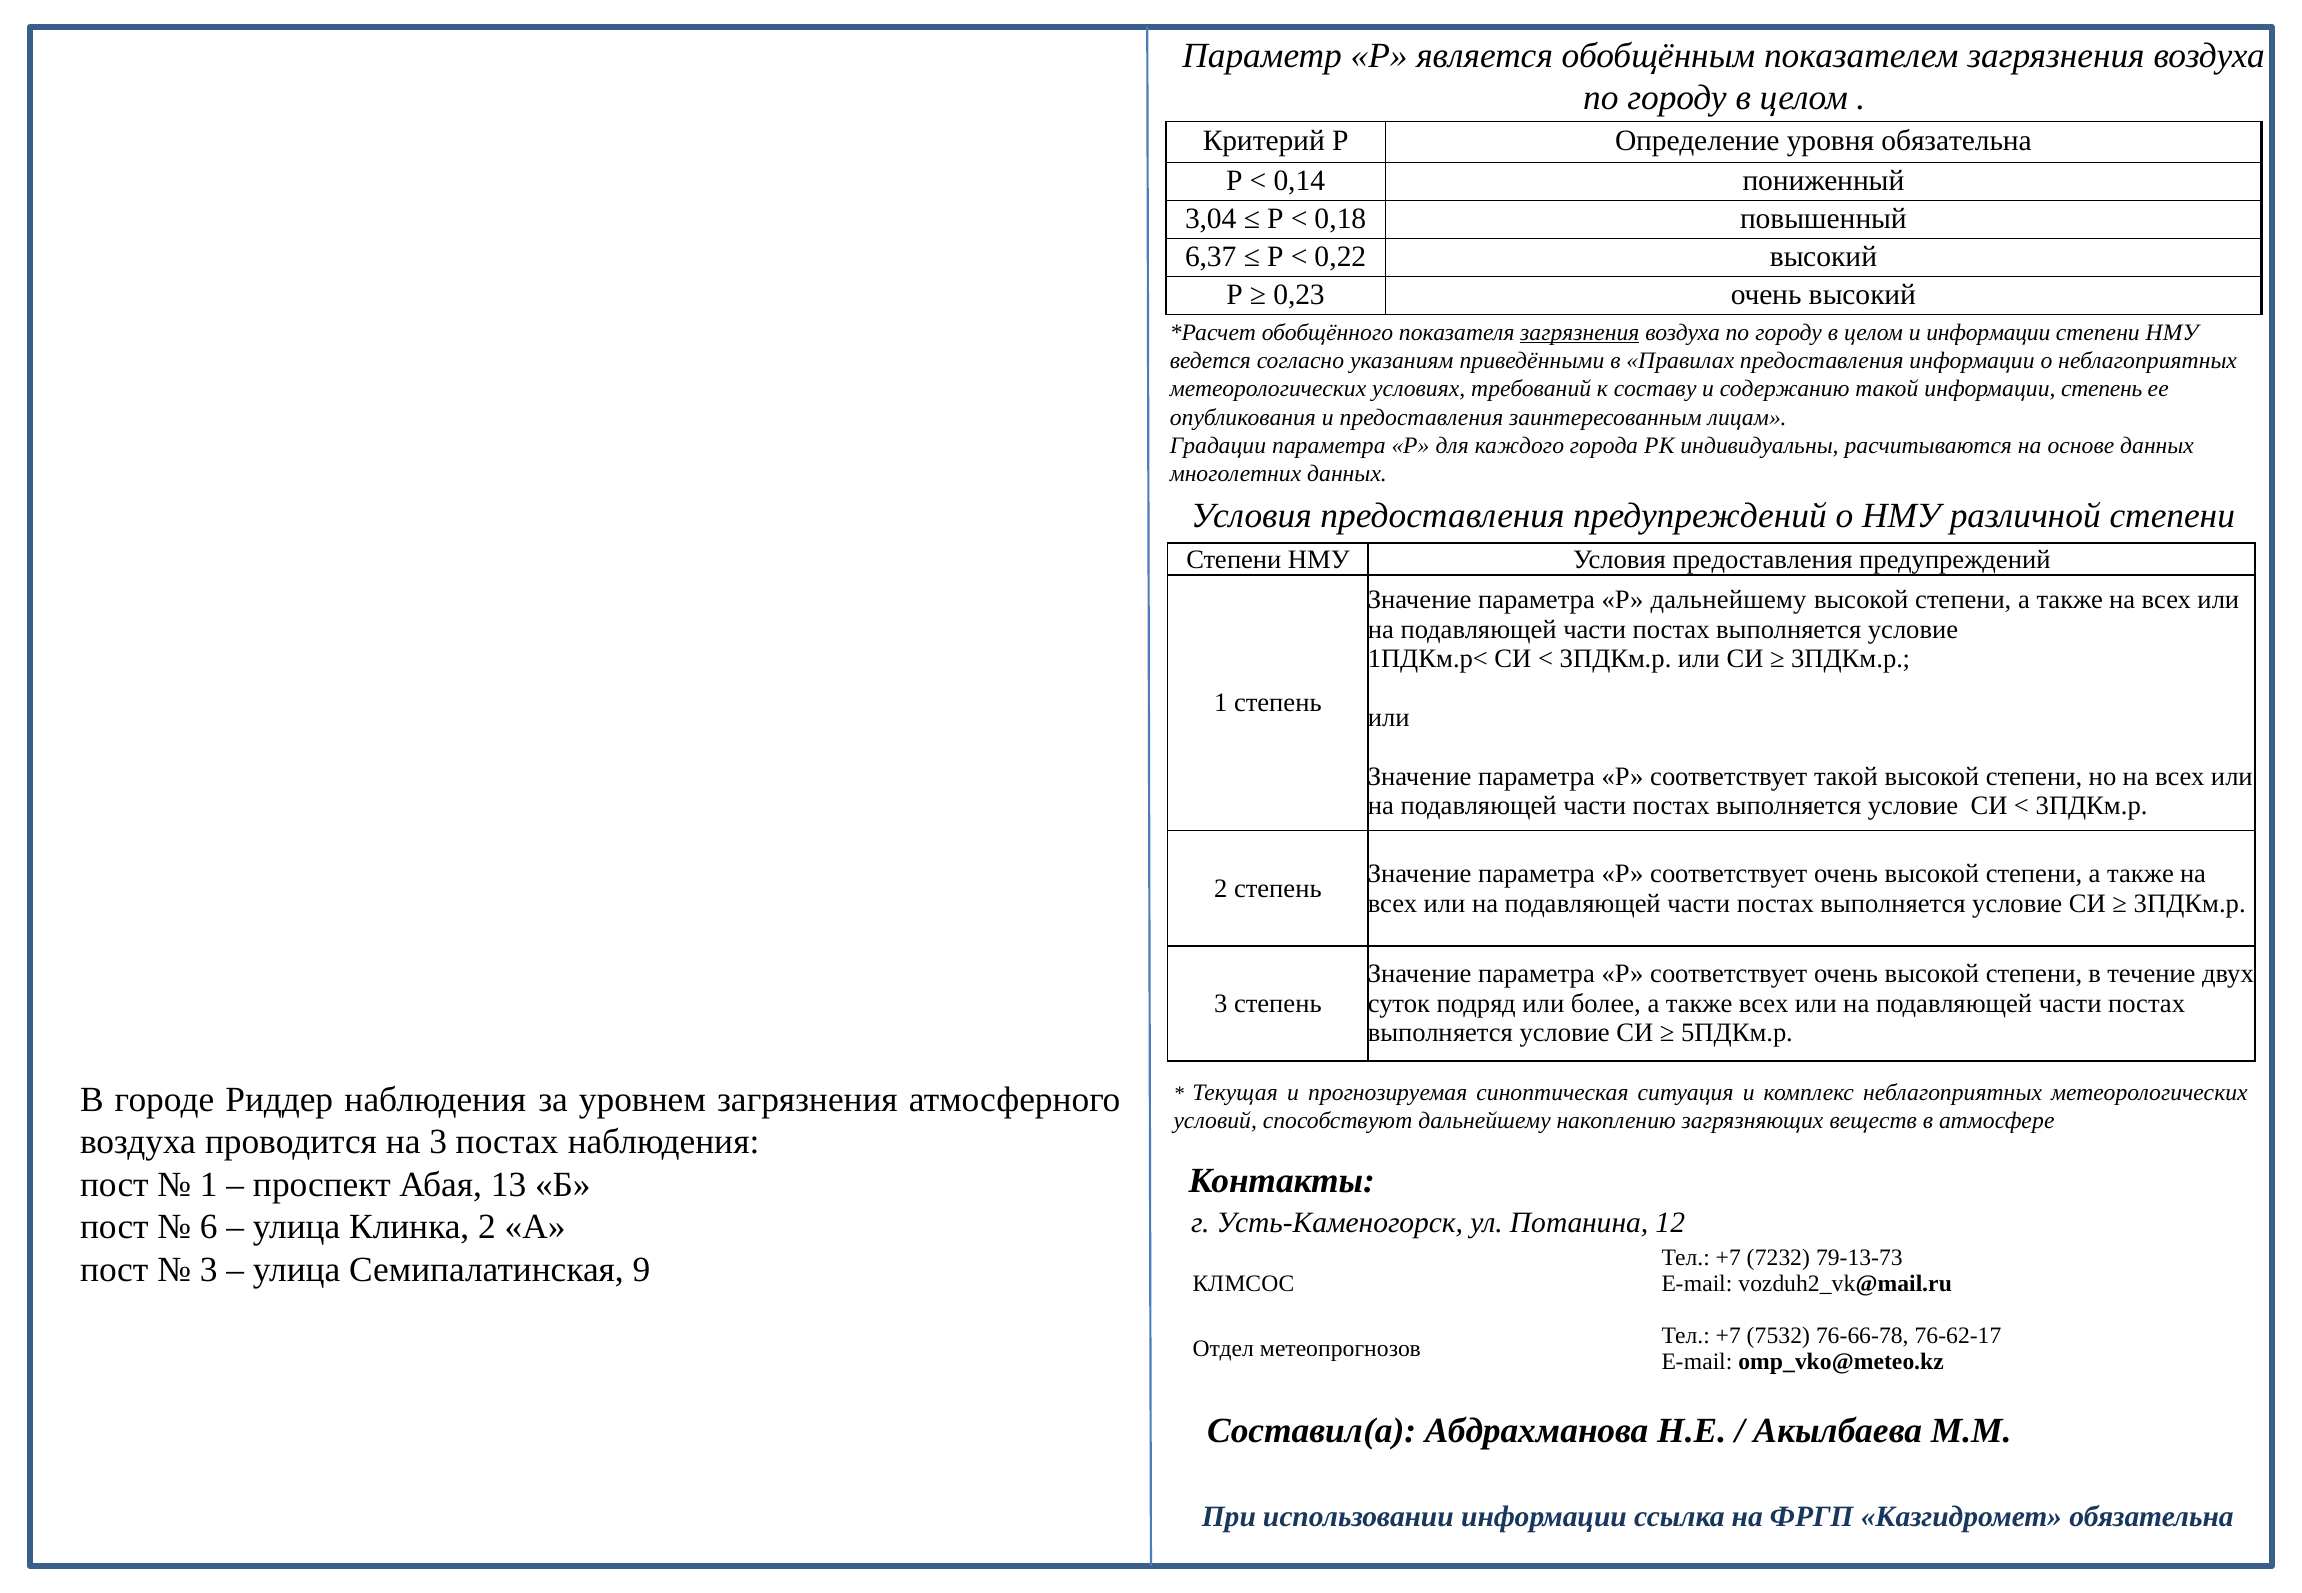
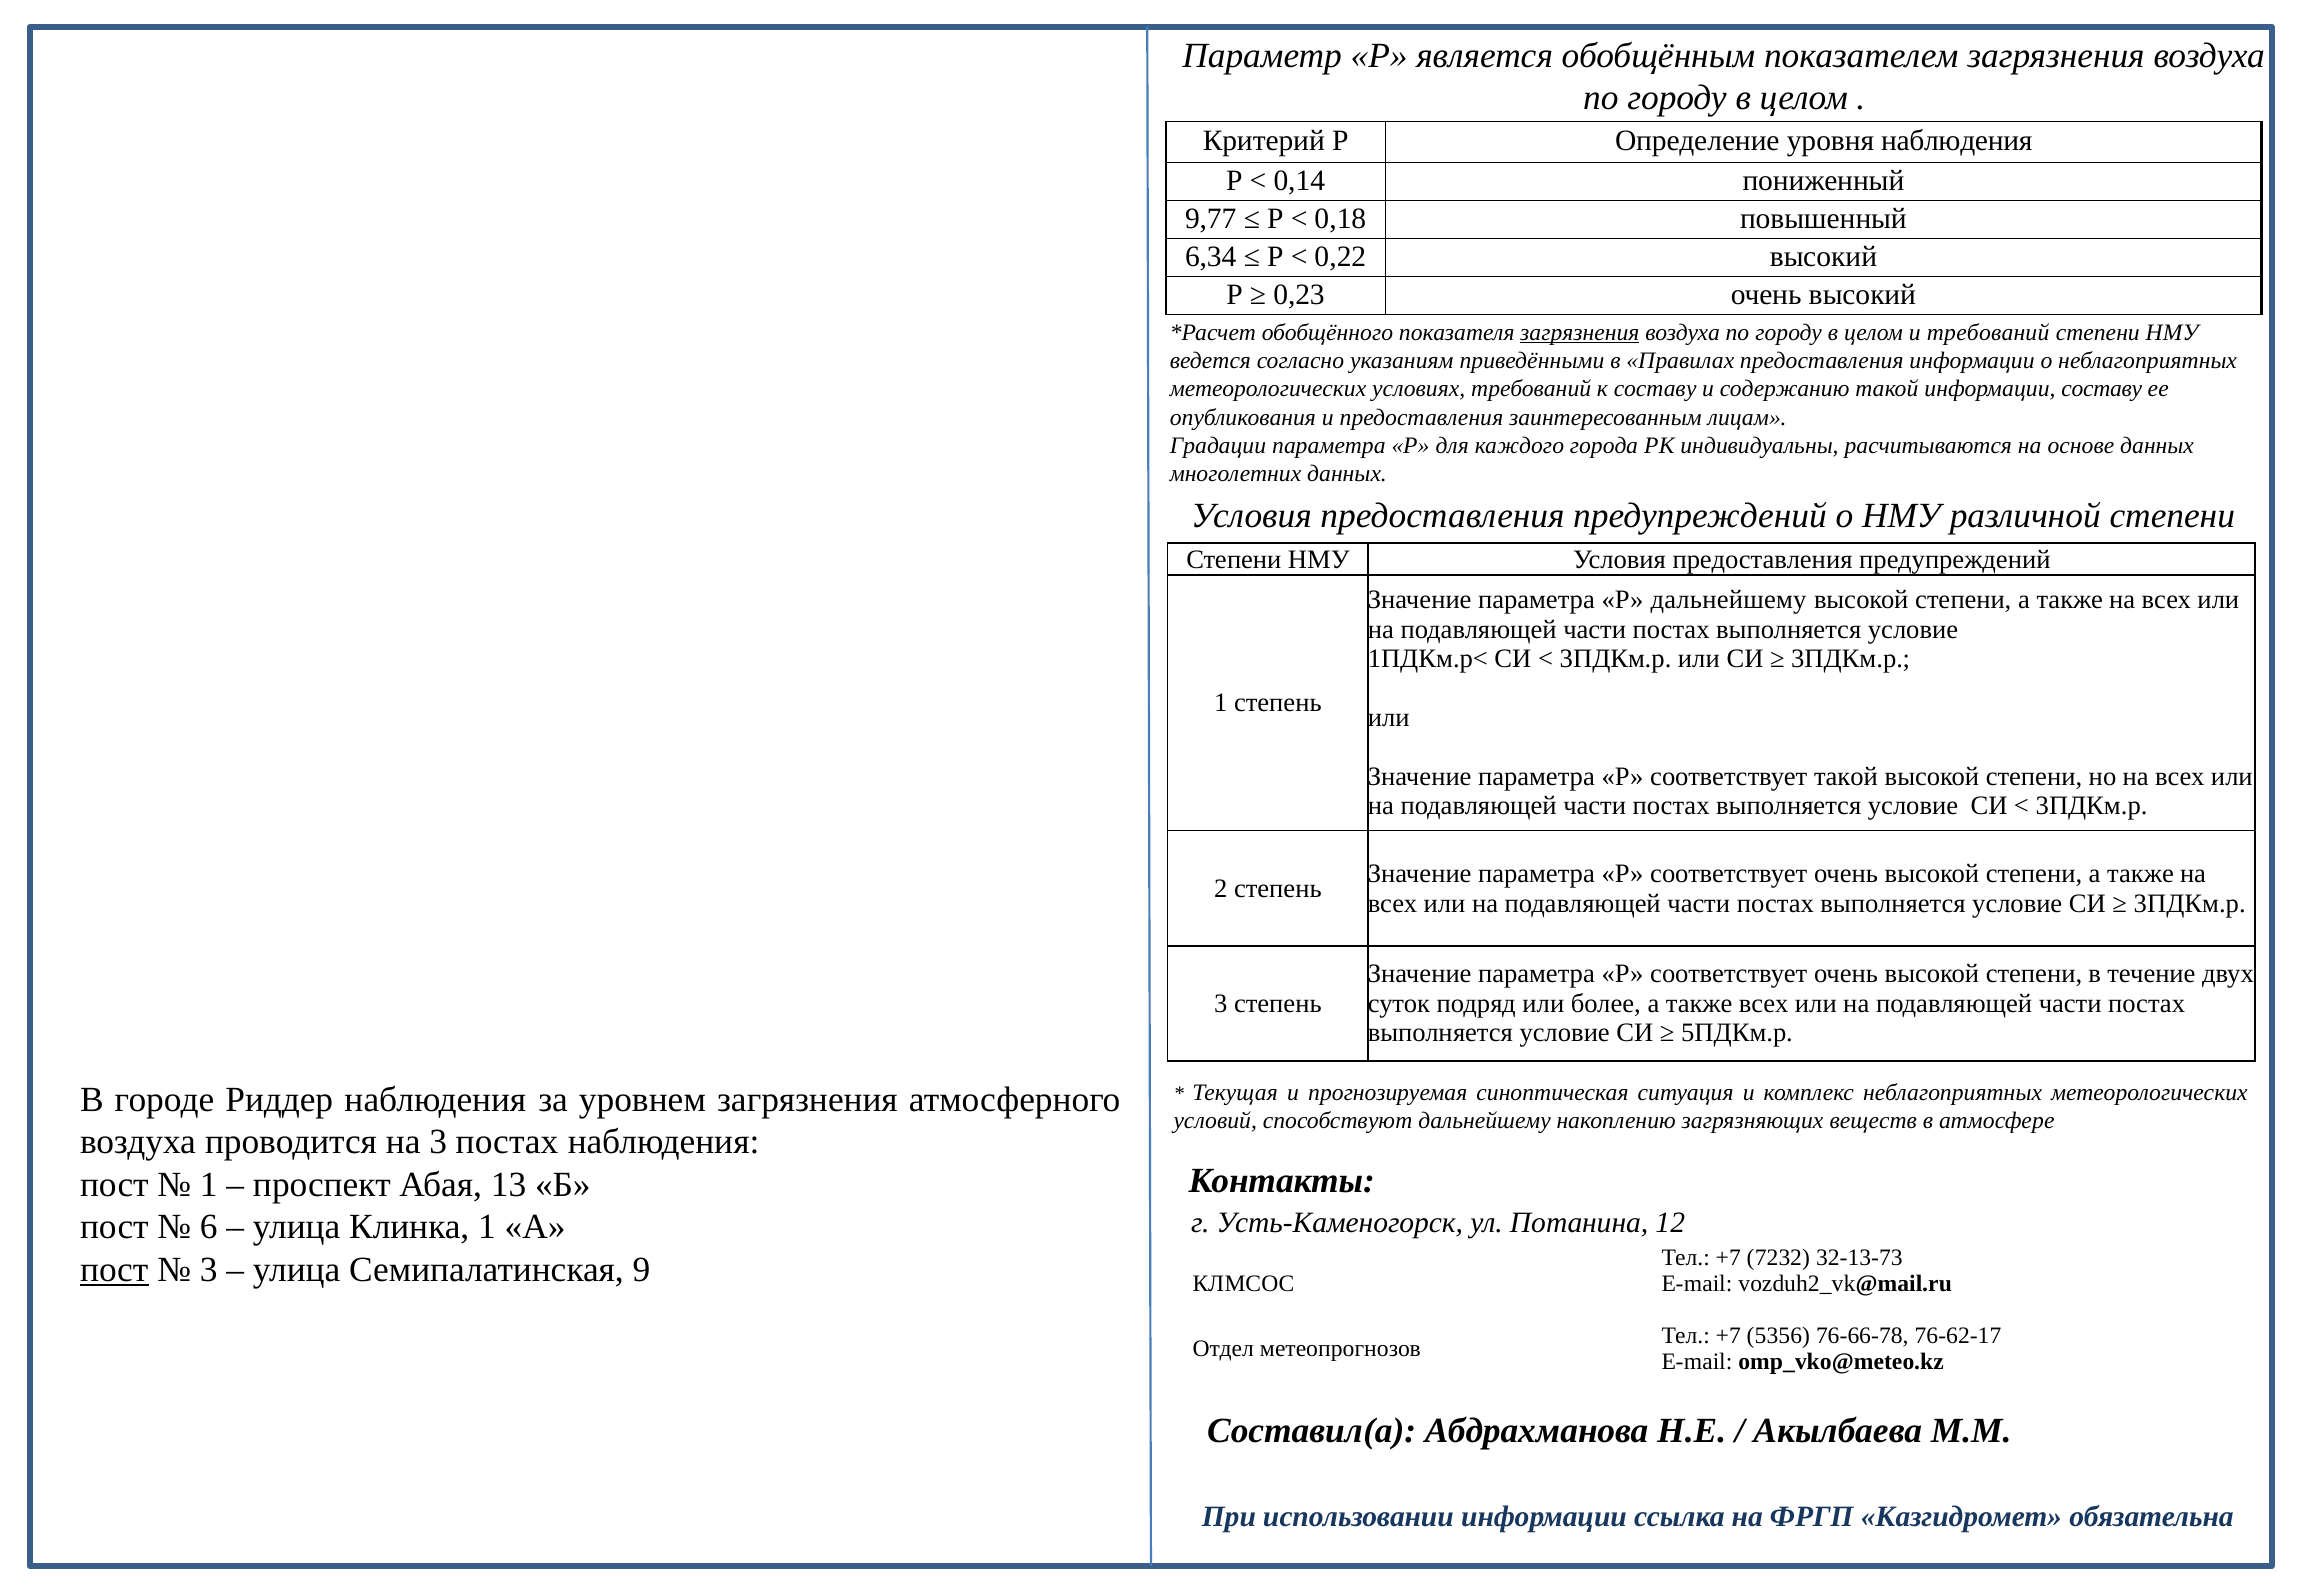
уровня обязательна: обязательна -> наблюдения
3,04: 3,04 -> 9,77
6,37: 6,37 -> 6,34
и информации: информации -> требований
информации степень: степень -> составу
Клинка 2: 2 -> 1
79-13-73: 79-13-73 -> 32-13-73
пост at (114, 1270) underline: none -> present
7532: 7532 -> 5356
